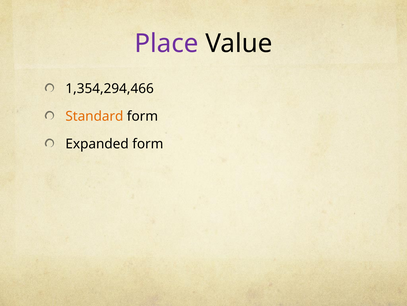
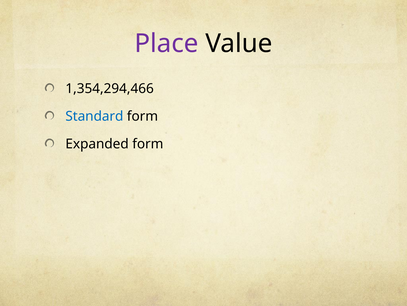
Standard colour: orange -> blue
